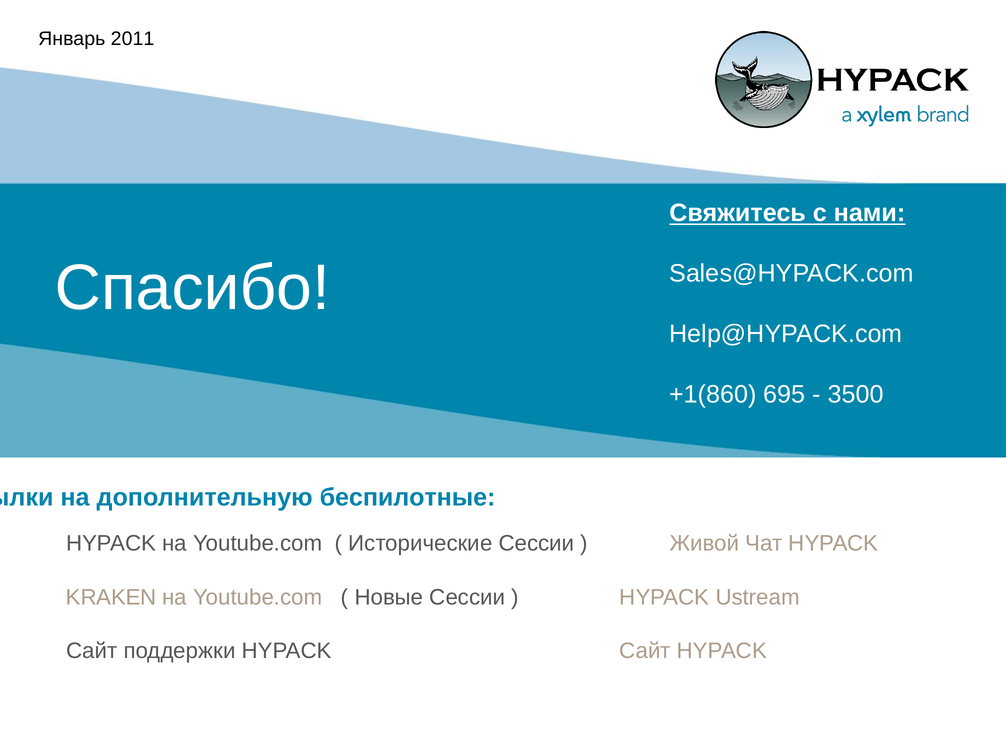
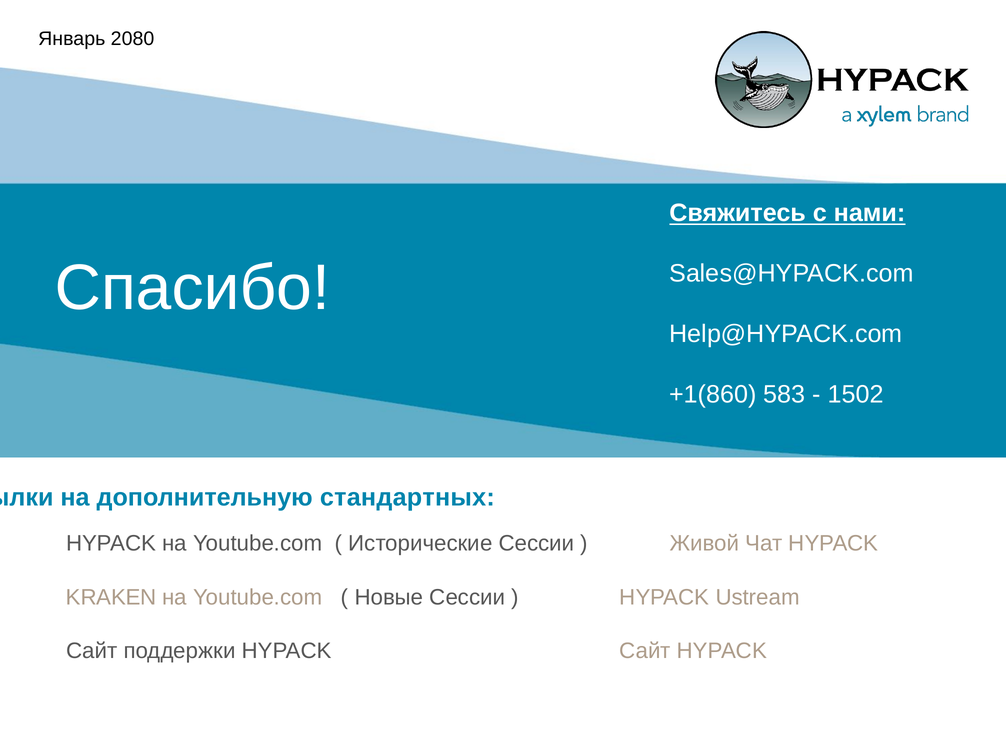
2011: 2011 -> 2080
695: 695 -> 583
3500: 3500 -> 1502
беспилотные: беспилотные -> стандартных
